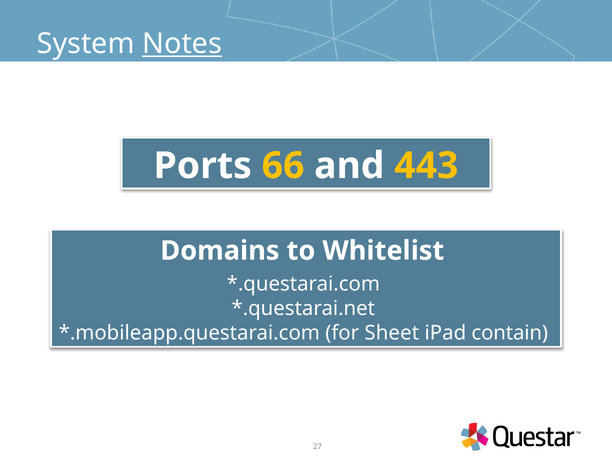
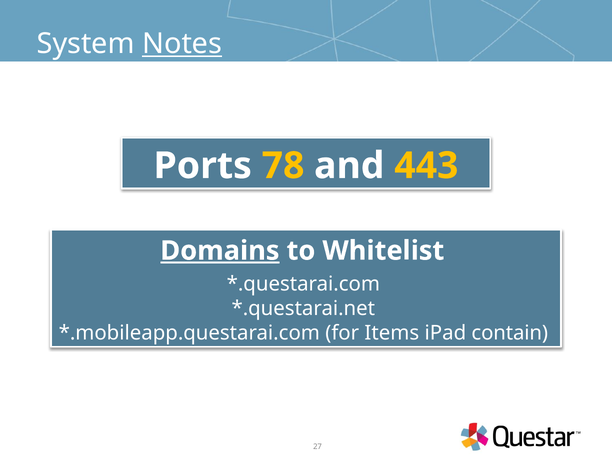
66: 66 -> 78
Domains underline: none -> present
Sheet: Sheet -> Items
